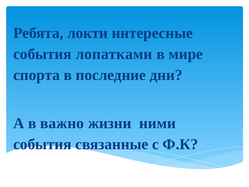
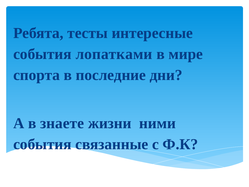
локти: локти -> тесты
важно: важно -> знаете
